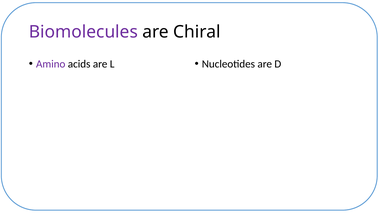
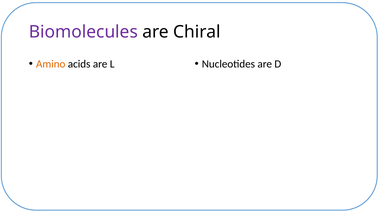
Amino colour: purple -> orange
